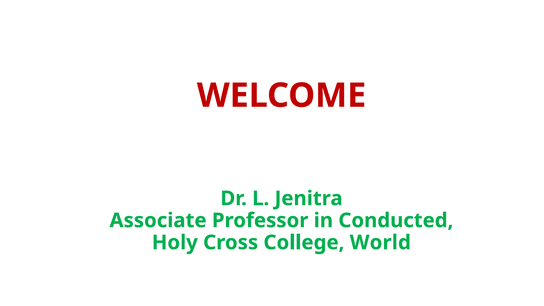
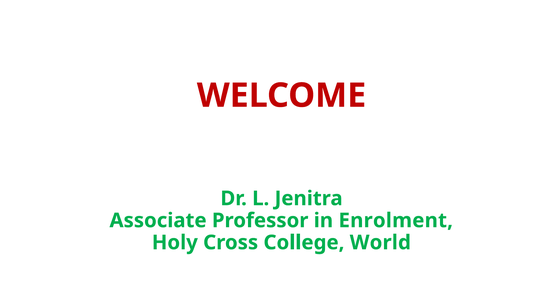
Conducted: Conducted -> Enrolment
